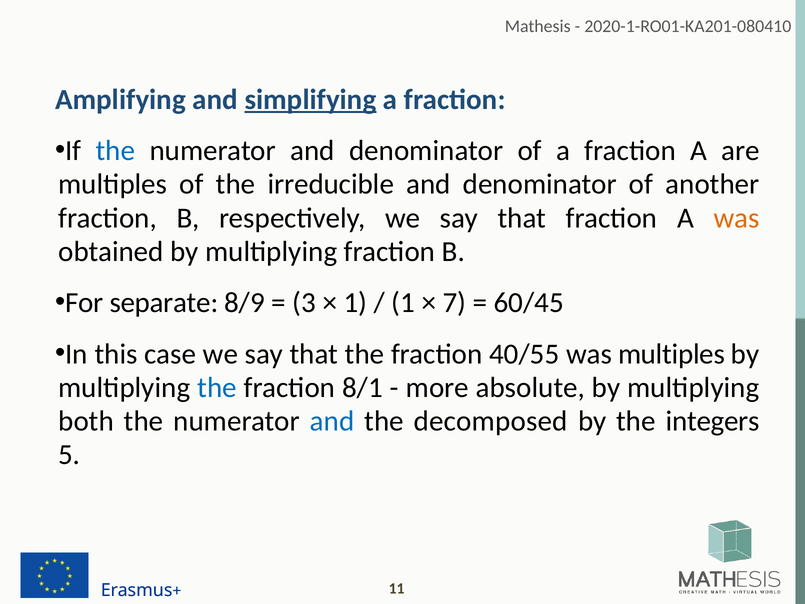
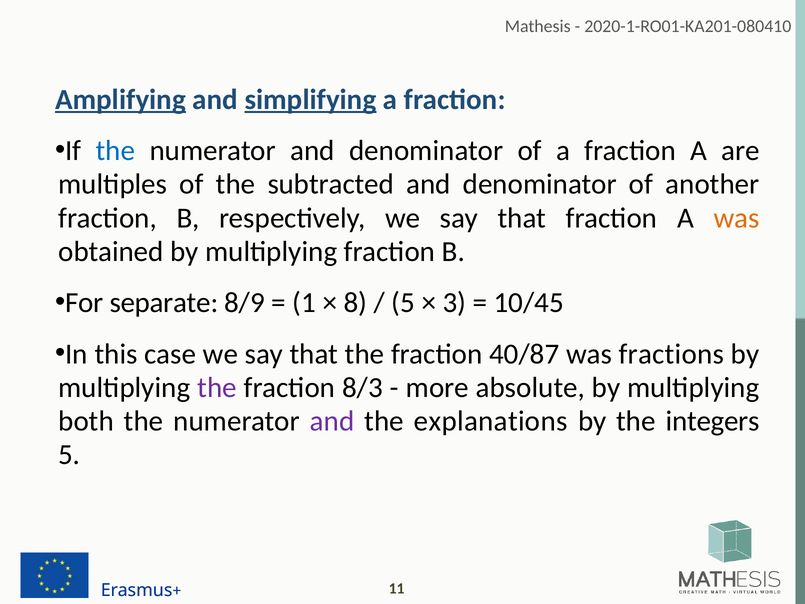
Amplifying underline: none -> present
irreducible: irreducible -> subtracted
3: 3 -> 1
1 at (355, 303): 1 -> 8
1 at (403, 303): 1 -> 5
7: 7 -> 3
60/45: 60/45 -> 10/45
40/55: 40/55 -> 40/87
was multiples: multiples -> fractions
the at (217, 387) colour: blue -> purple
8/1: 8/1 -> 8/3
and at (332, 421) colour: blue -> purple
decomposed: decomposed -> explanations
